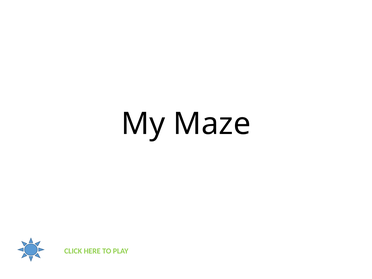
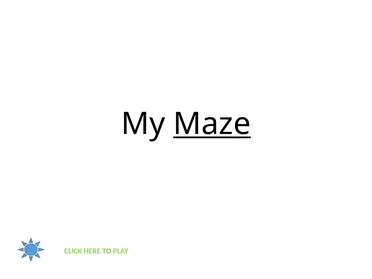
Maze underline: none -> present
